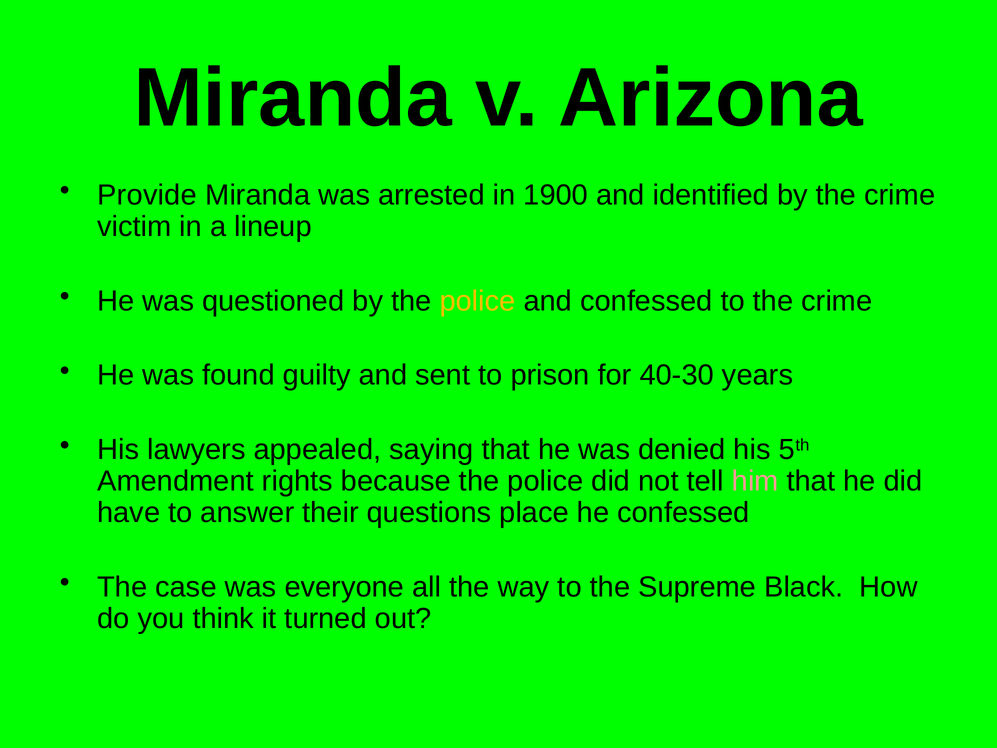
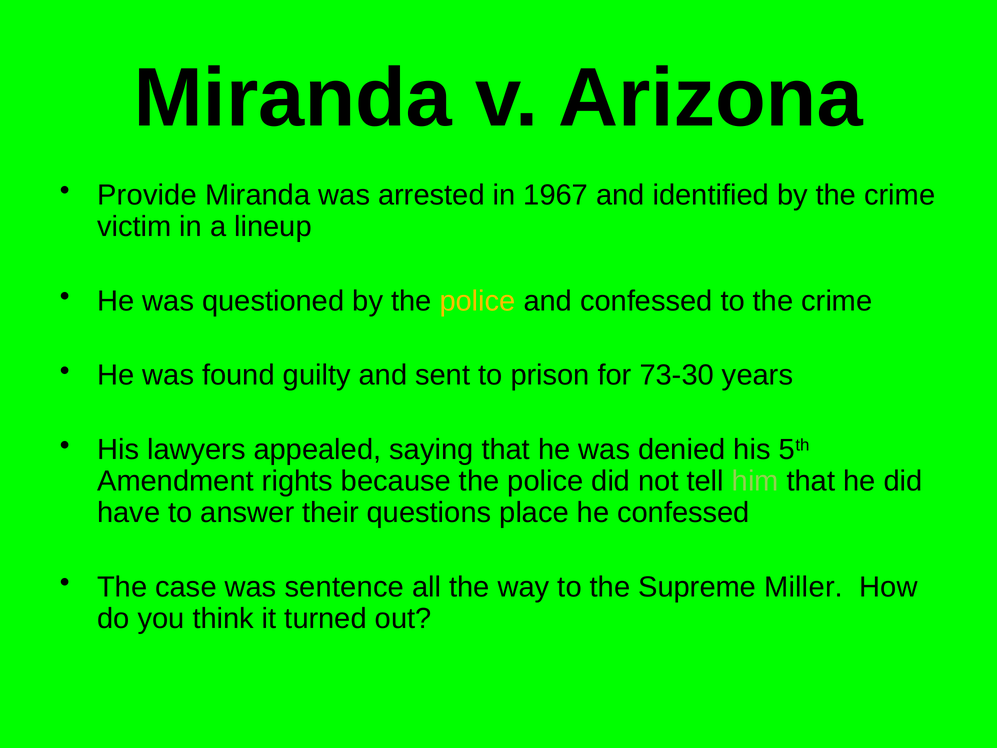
1900: 1900 -> 1967
40-30: 40-30 -> 73-30
him colour: pink -> light green
everyone: everyone -> sentence
Black: Black -> Miller
